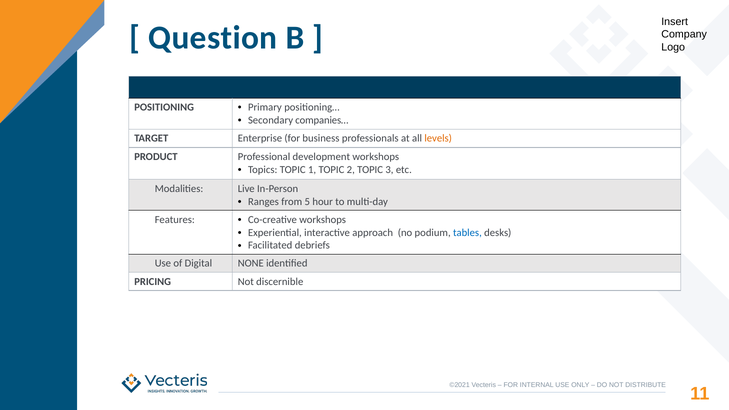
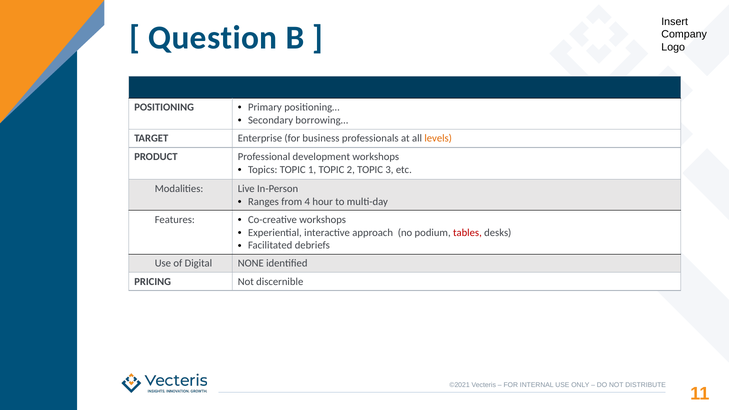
companies…: companies… -> borrowing…
5: 5 -> 4
tables colour: blue -> red
